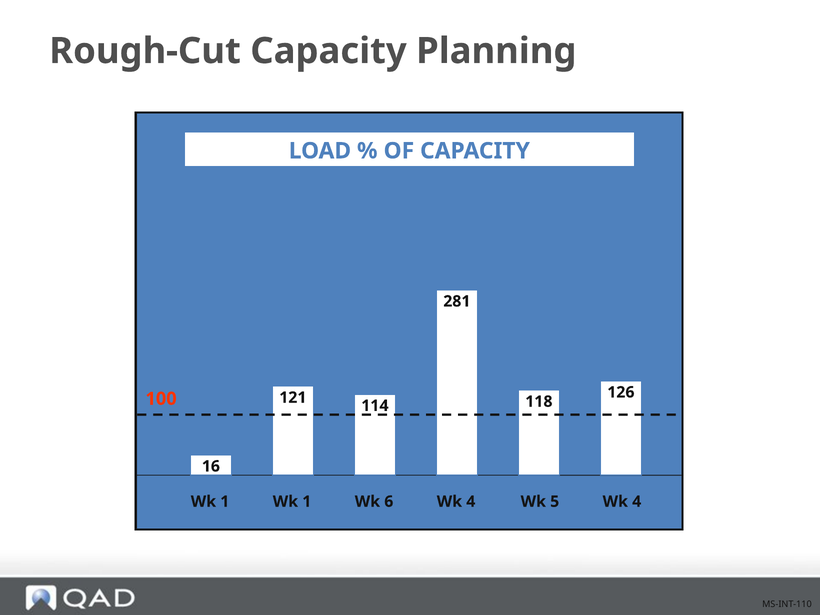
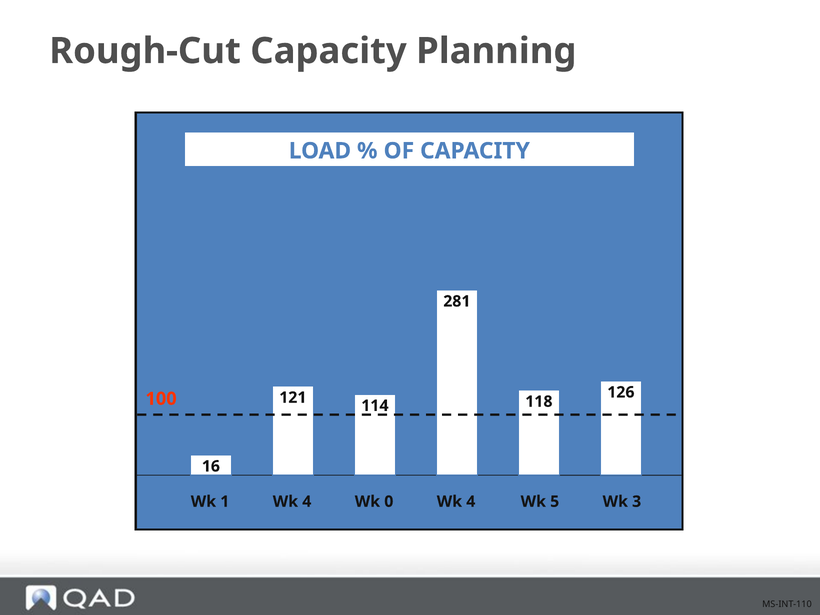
1 at (307, 502): 1 -> 4
6: 6 -> 0
5 Wk 4: 4 -> 3
